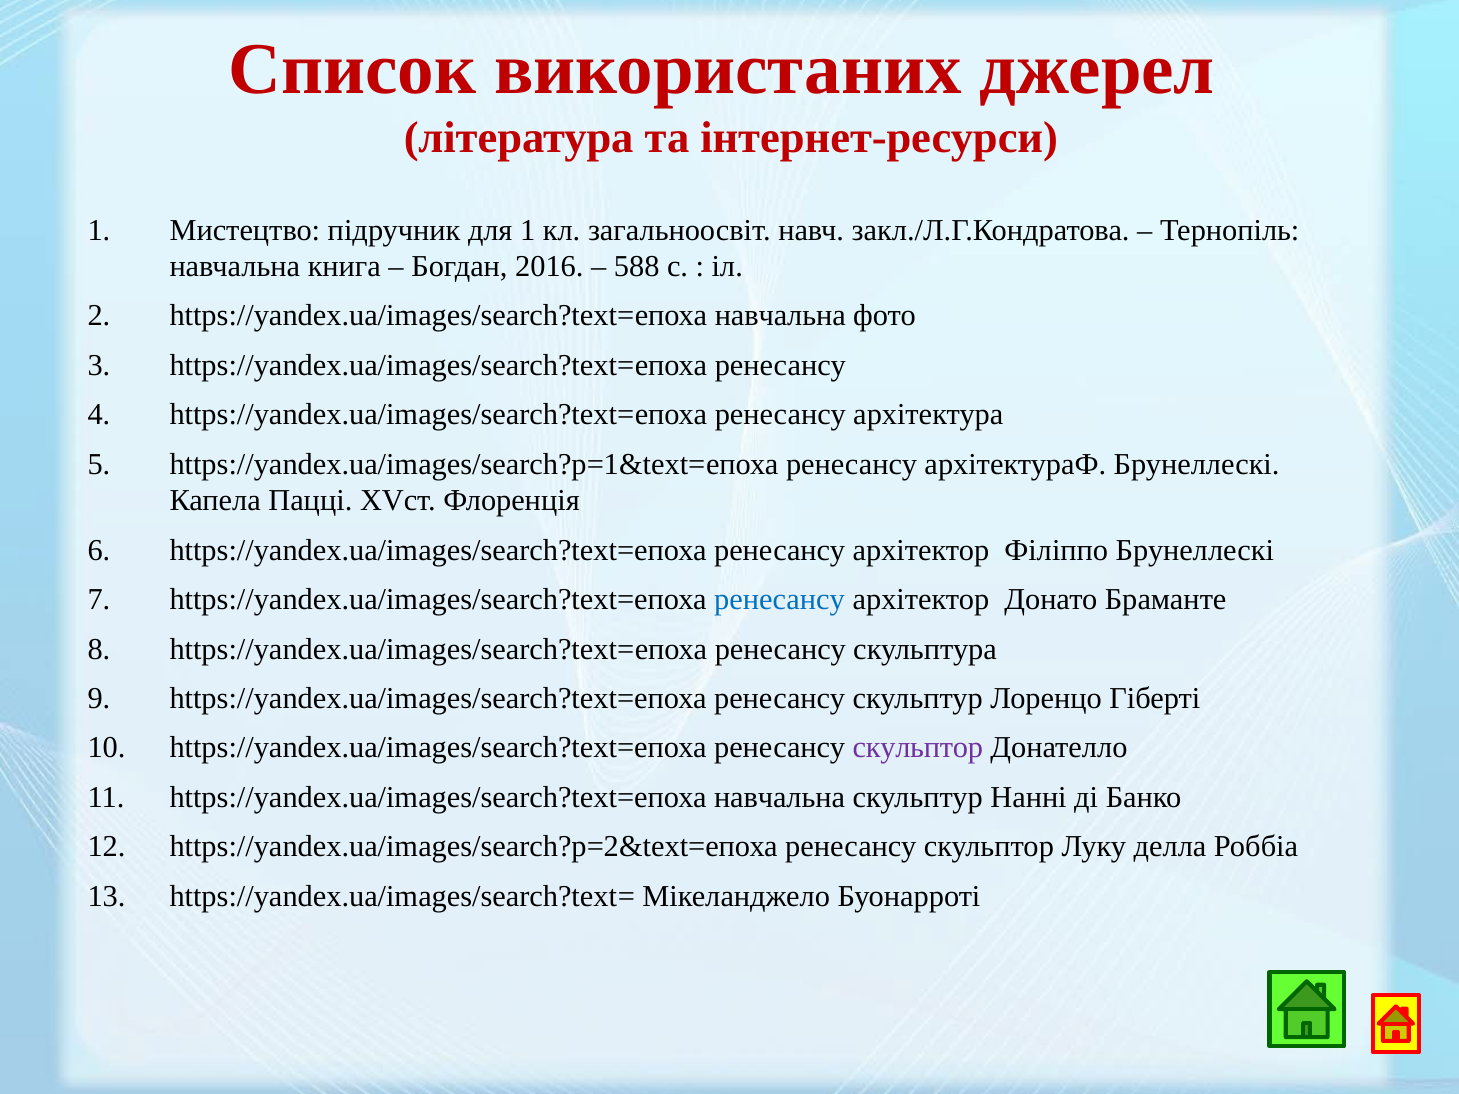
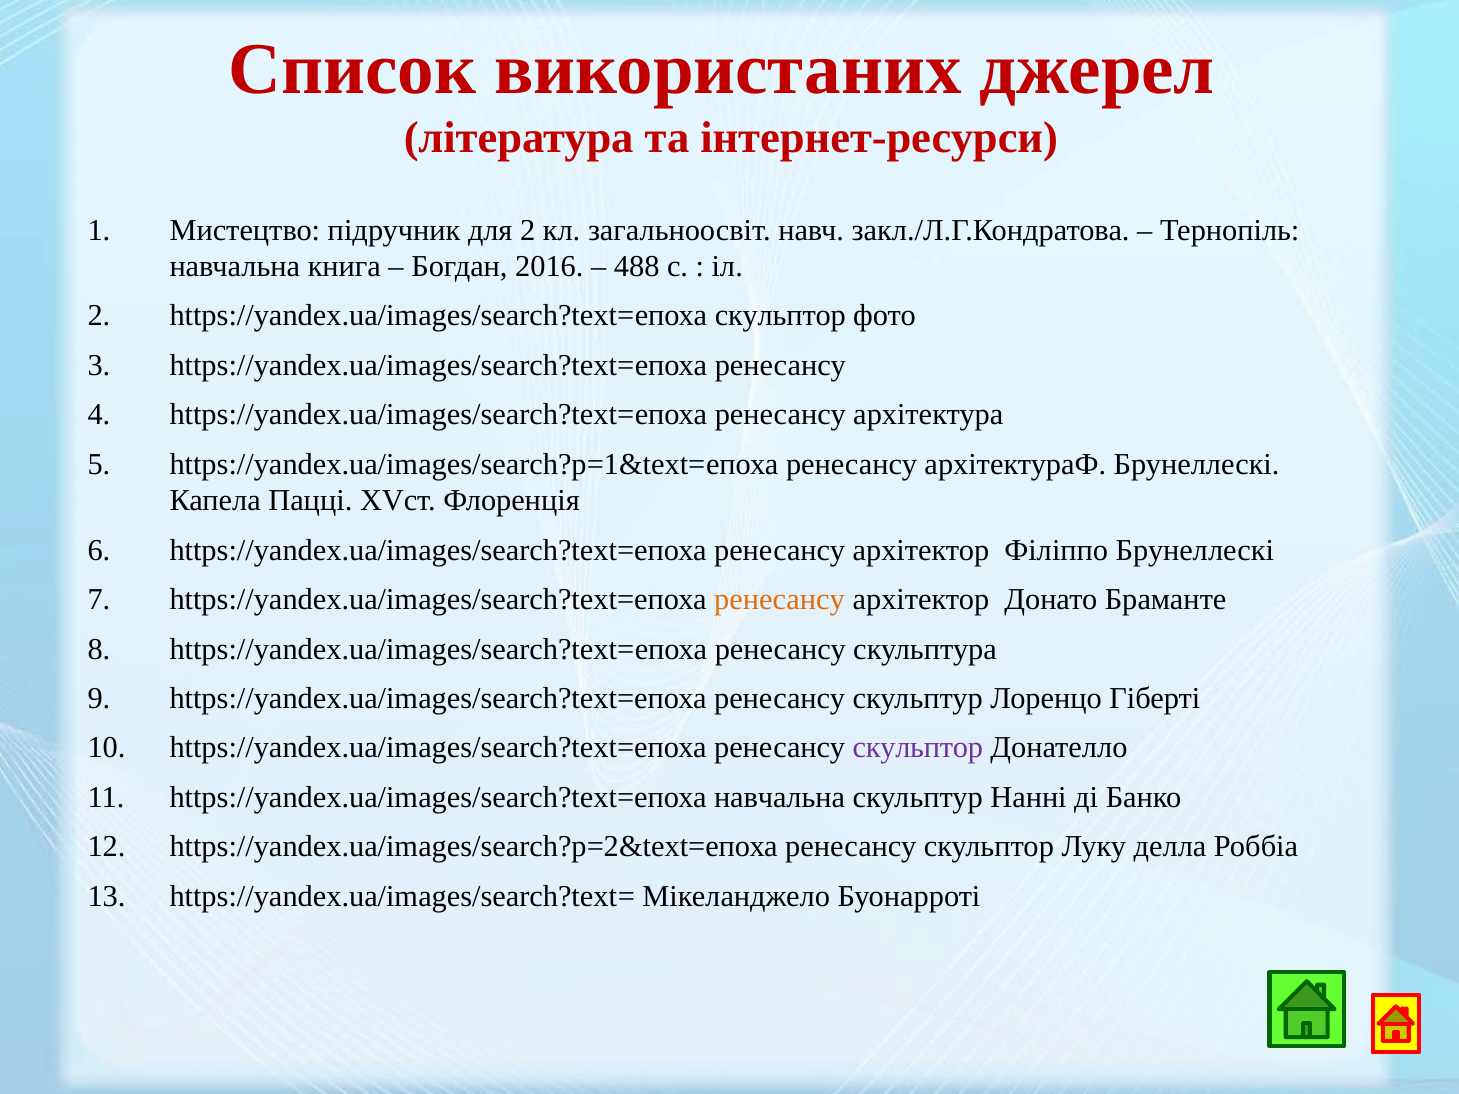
для 1: 1 -> 2
588: 588 -> 488
навчальна at (780, 316): навчальна -> скульптор
ренесансу at (779, 600) colour: blue -> orange
